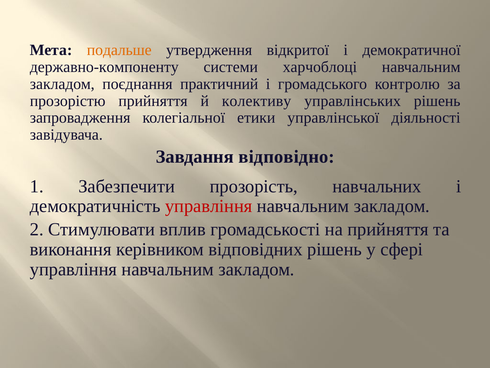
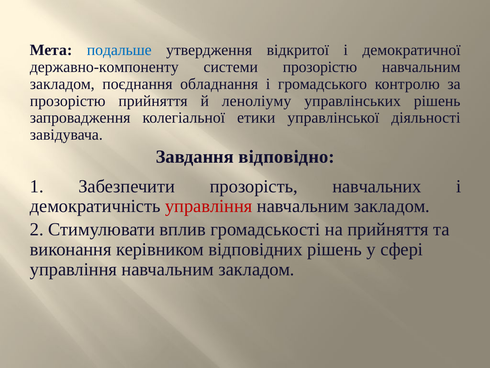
подальше colour: orange -> blue
системи харчоблоці: харчоблоці -> прозорістю
практичний: практичний -> обладнання
колективу: колективу -> леноліуму
